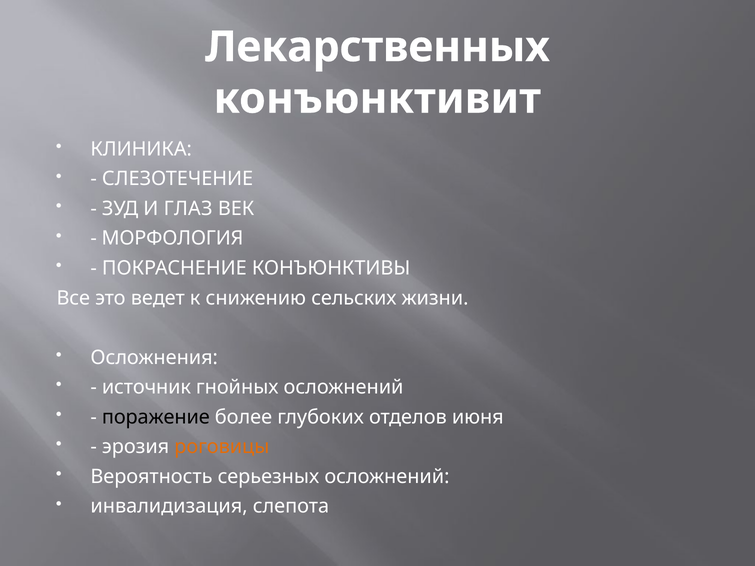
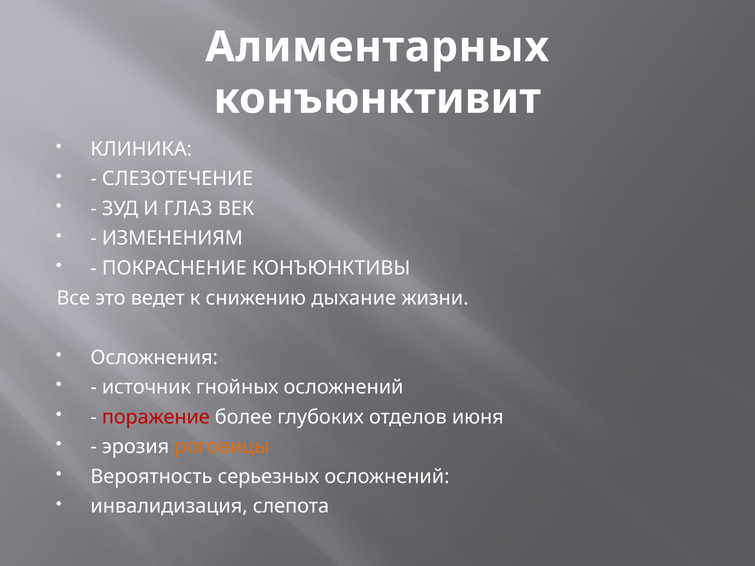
Лекарственных: Лекарственных -> Алиментарных
МОРФОЛОГИЯ: МОРФОЛОГИЯ -> ИЗМЕНЕНИЯМ
сельских: сельских -> дыхание
поражение colour: black -> red
